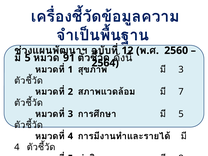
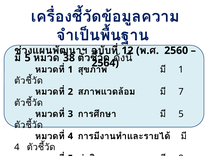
91: 91 -> 38
3 at (181, 70): 3 -> 1
